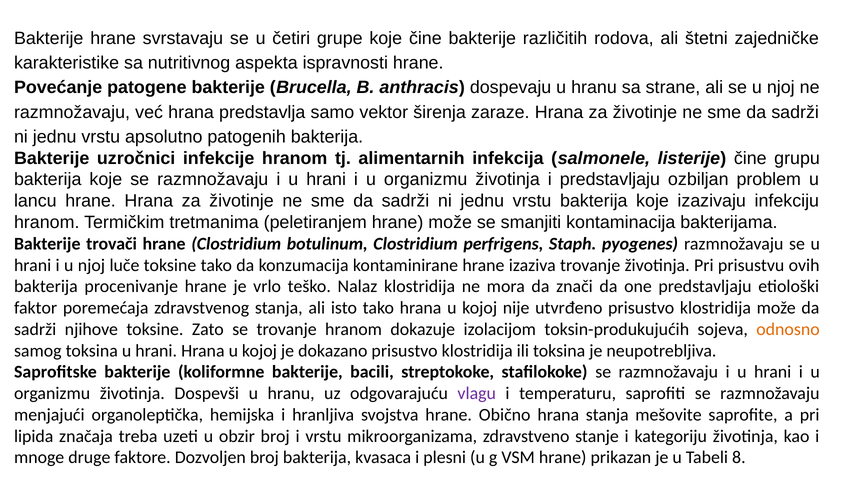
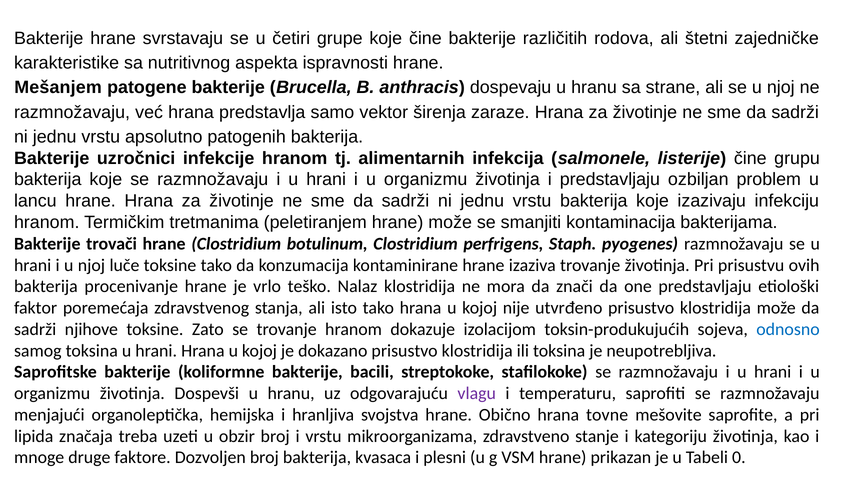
Povećanje: Povećanje -> Mešanjem
odnosno colour: orange -> blue
hrana stanja: stanja -> tovne
8: 8 -> 0
